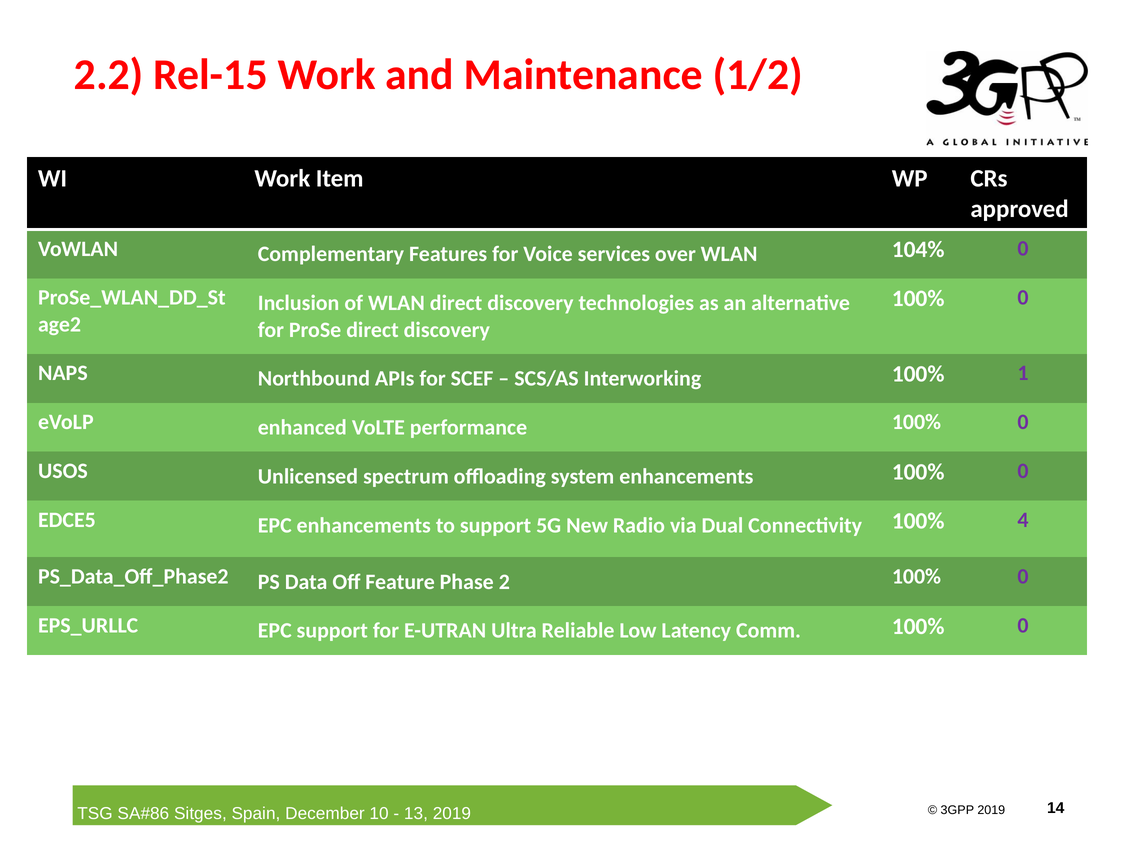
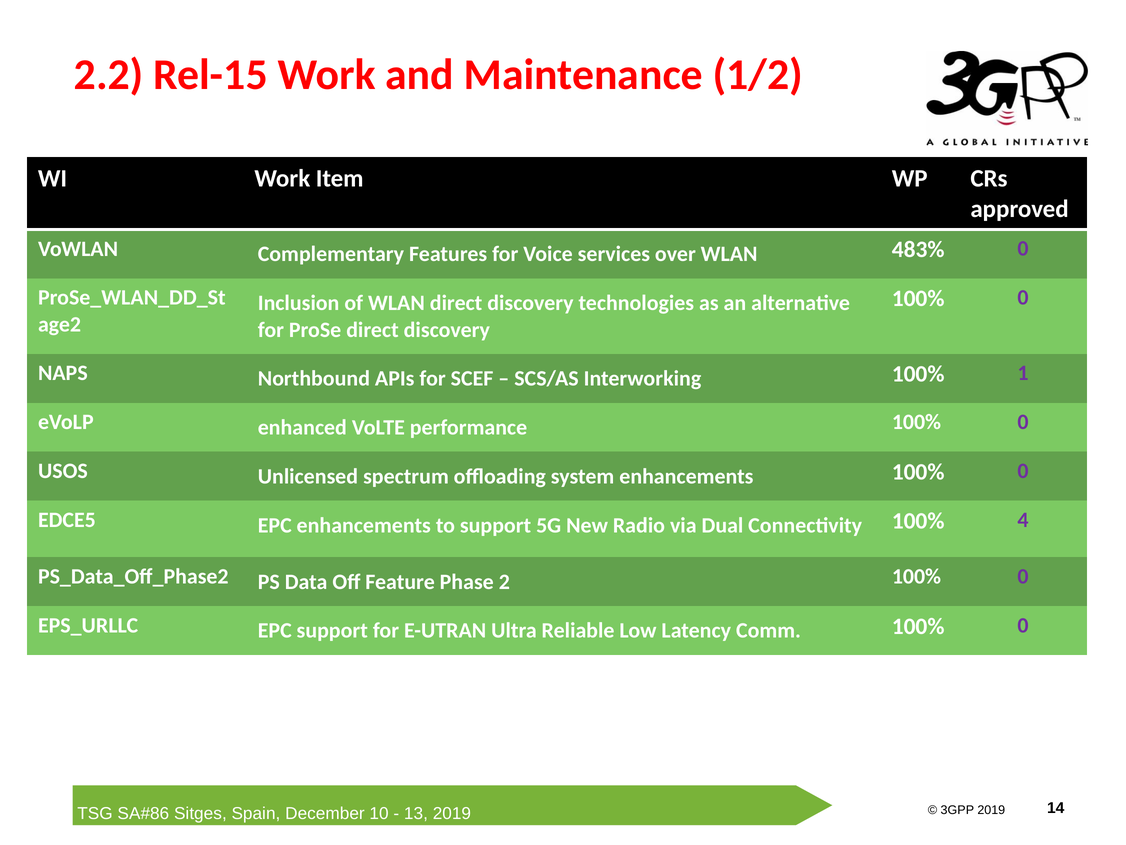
104%: 104% -> 483%
